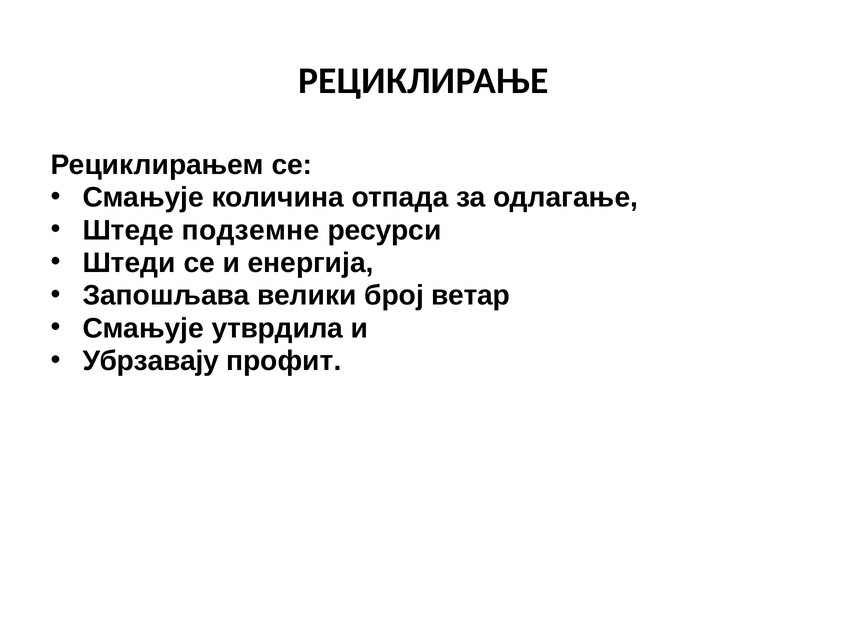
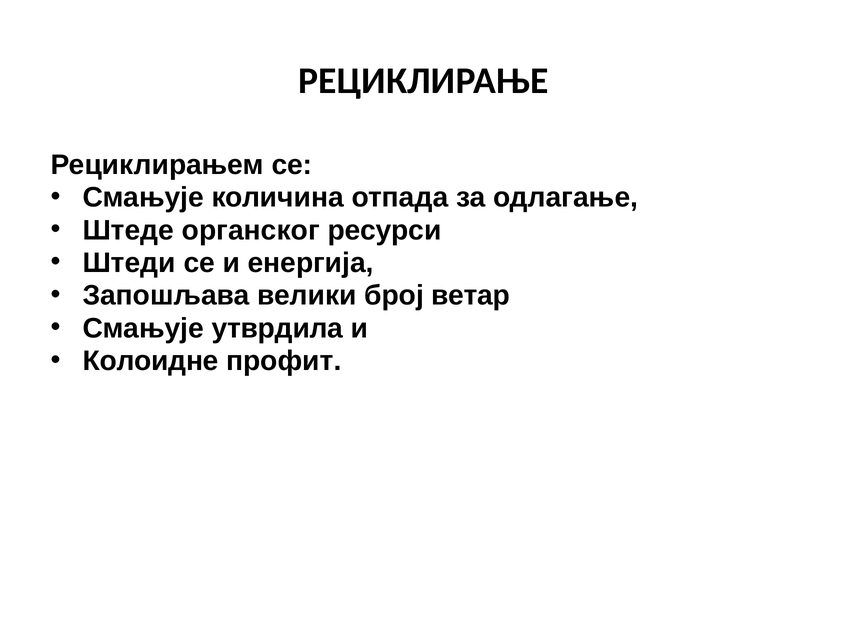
подземне: подземне -> органског
Убрзавају: Убрзавају -> Колоидне
